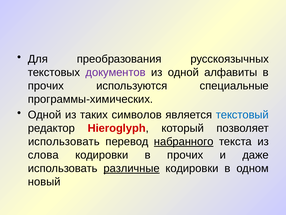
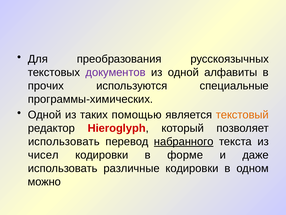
символов: символов -> помощью
текстовый colour: blue -> orange
слова: слова -> чисел
кодировки в прочих: прочих -> форме
различные underline: present -> none
новый: новый -> можно
